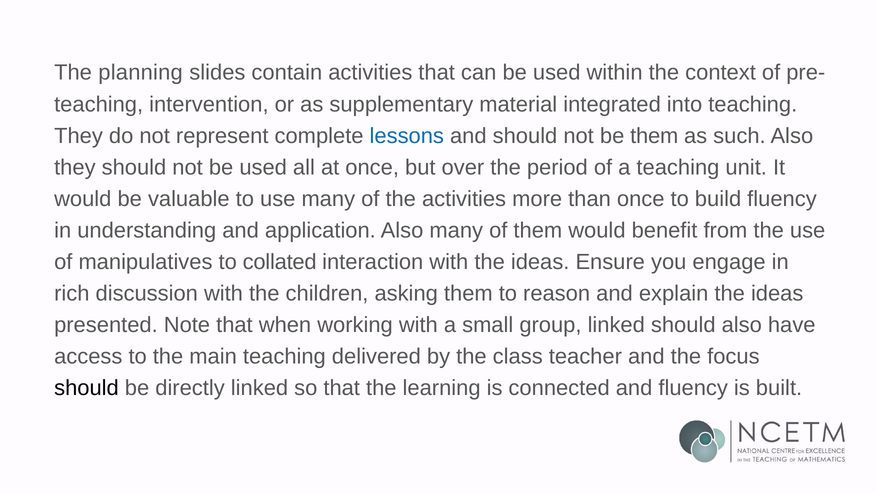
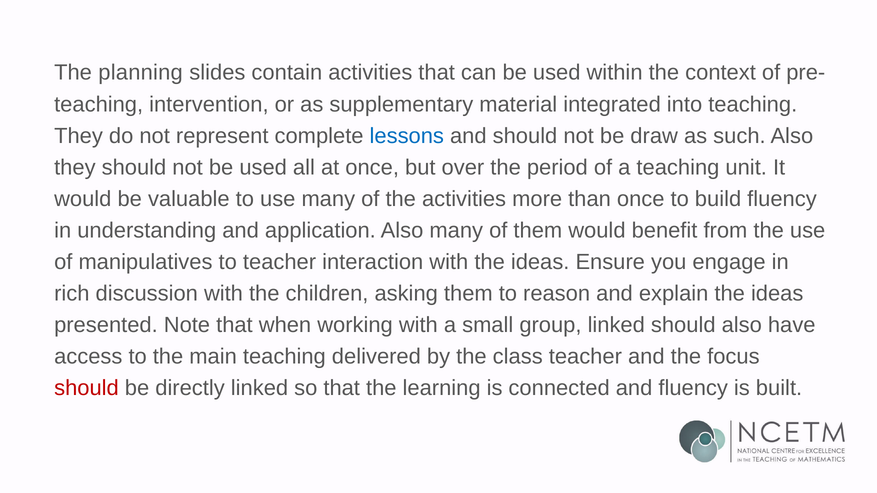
be them: them -> draw
to collated: collated -> teacher
should at (87, 388) colour: black -> red
